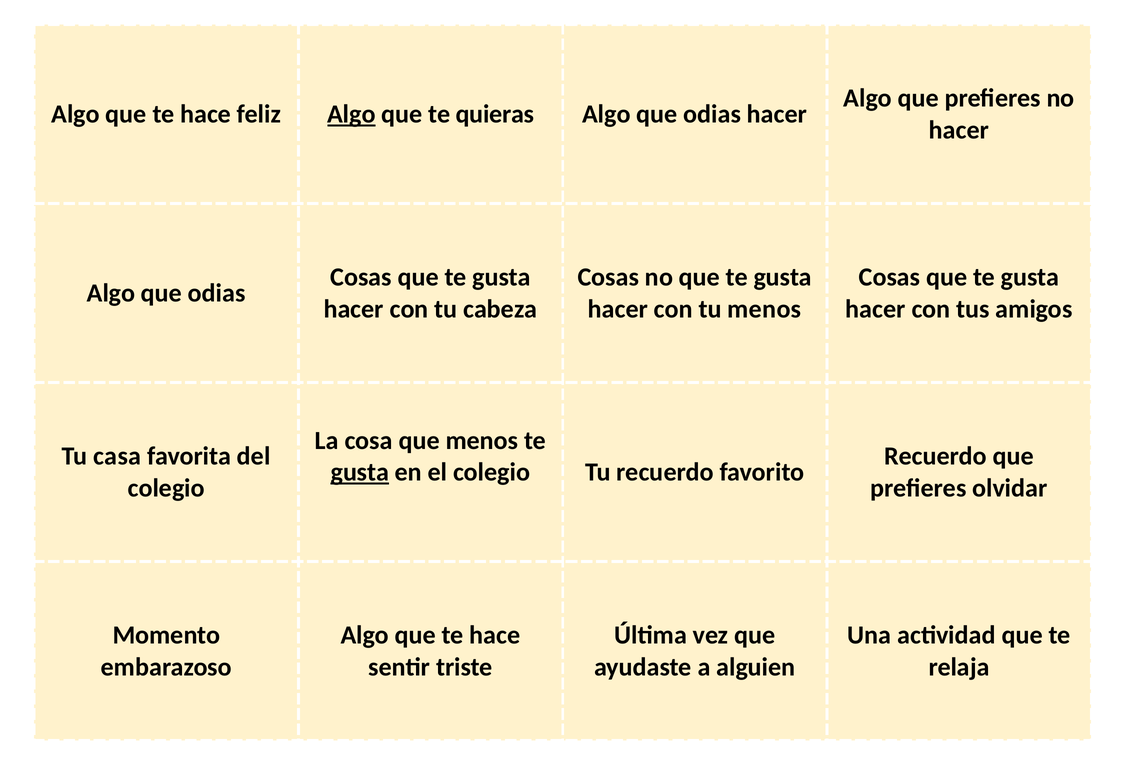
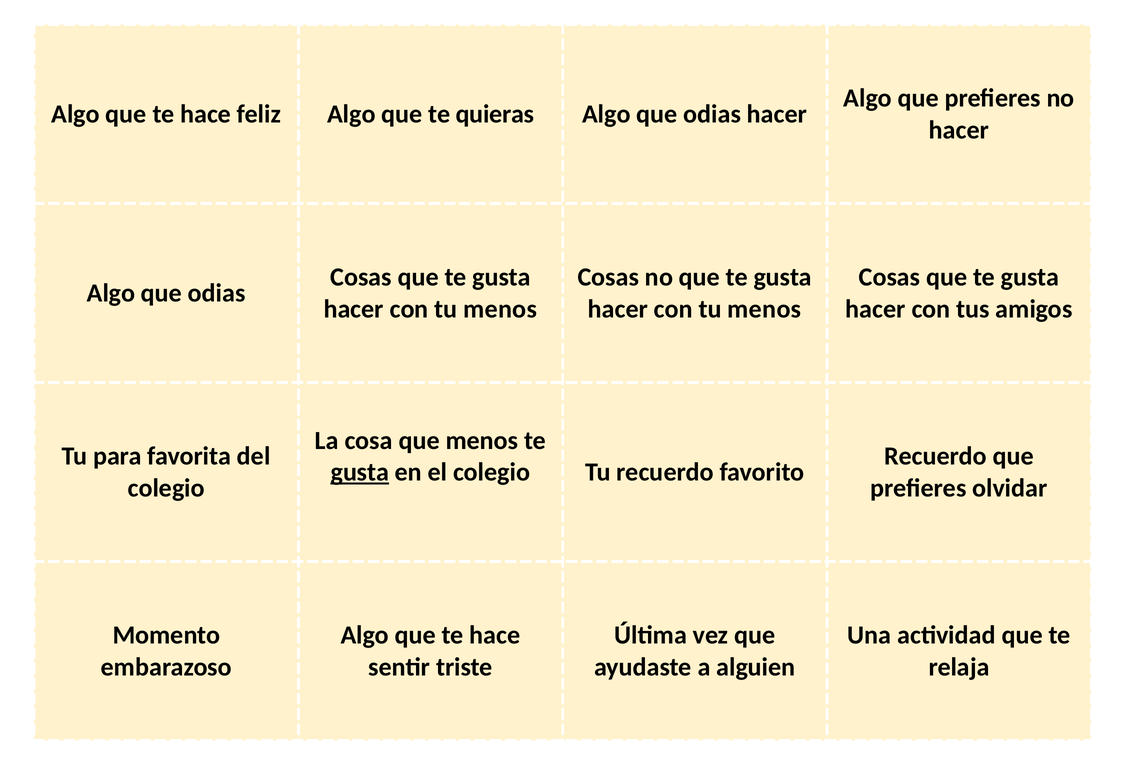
Algo at (351, 114) underline: present -> none
cabeza at (500, 309): cabeza -> menos
casa: casa -> para
